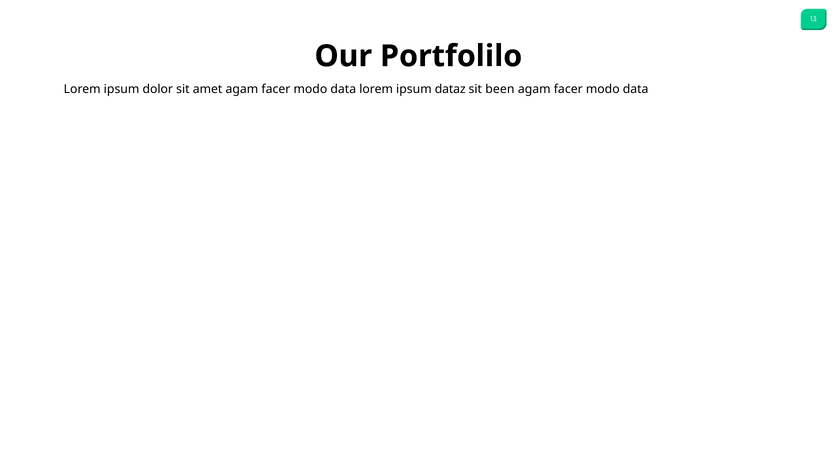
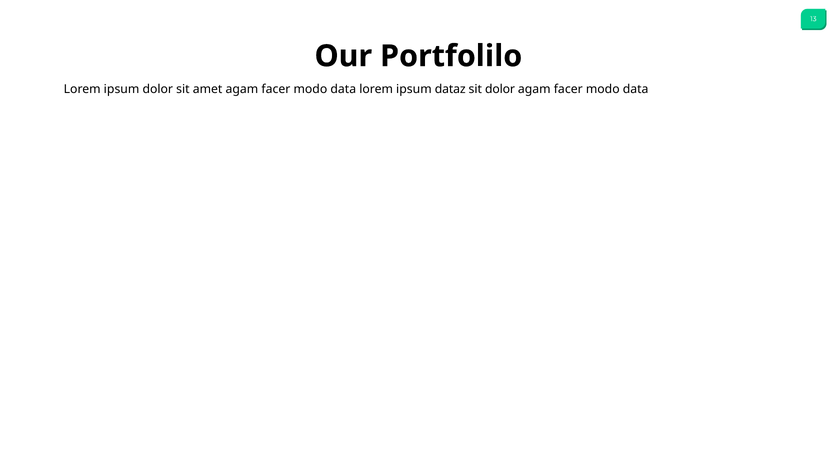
sit been: been -> dolor
